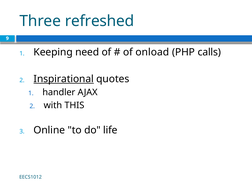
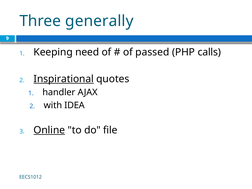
refreshed: refreshed -> generally
onload: onload -> passed
THIS: THIS -> IDEA
Online underline: none -> present
life: life -> file
